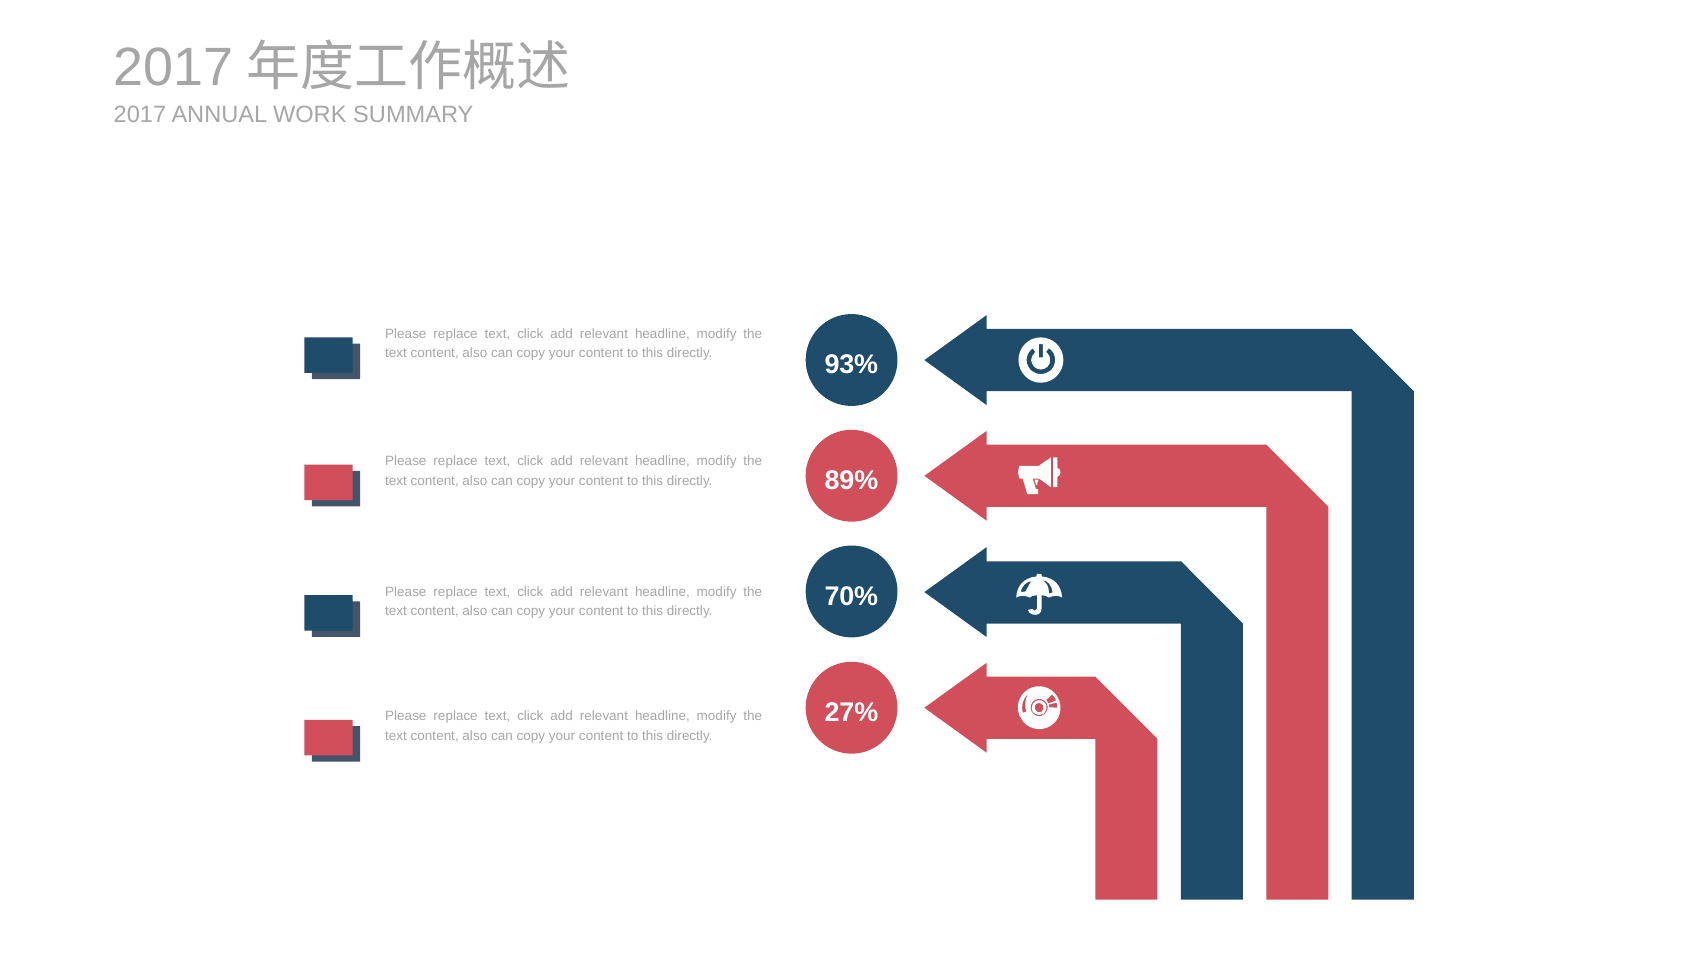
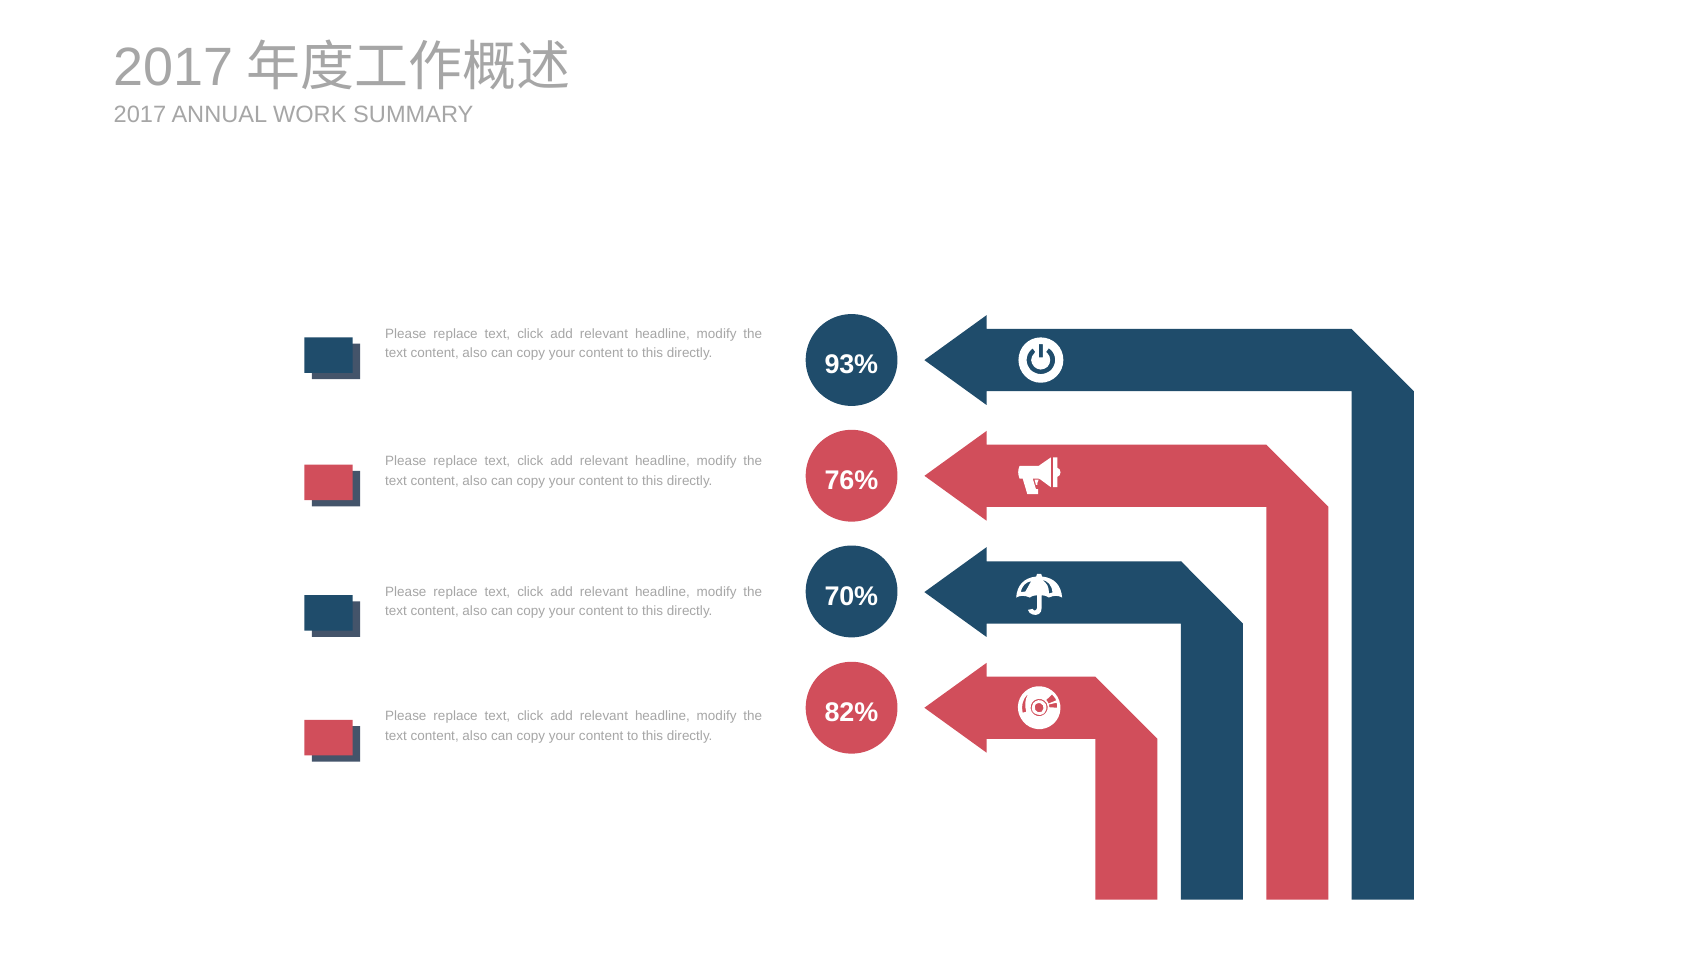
89%: 89% -> 76%
27%: 27% -> 82%
